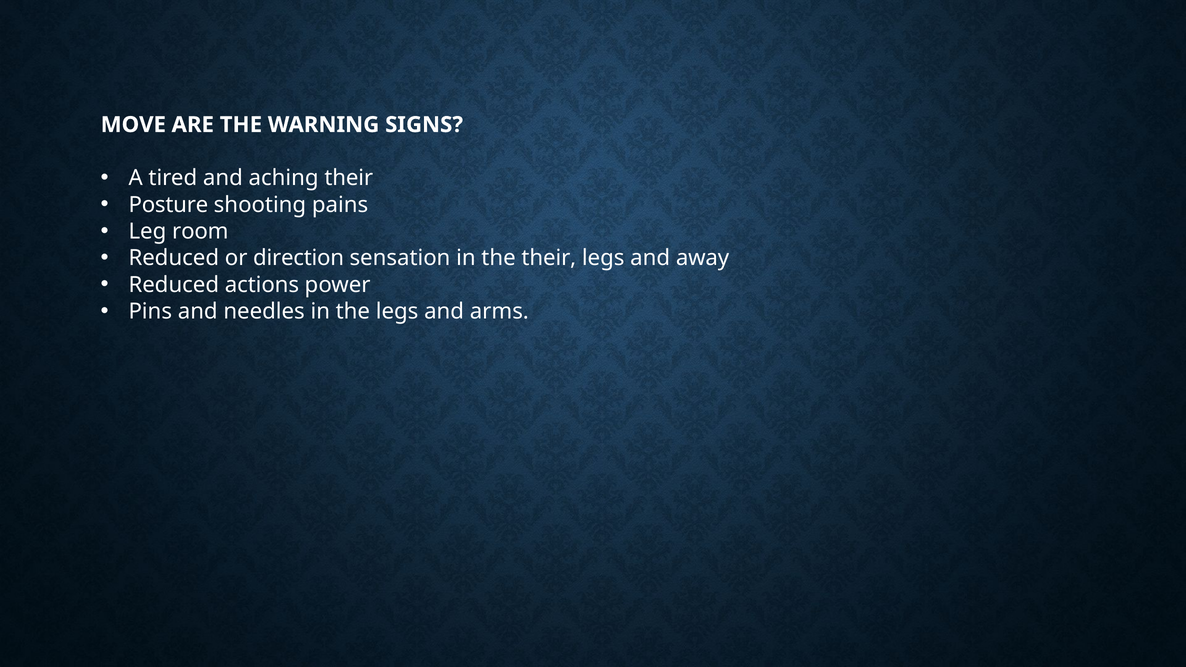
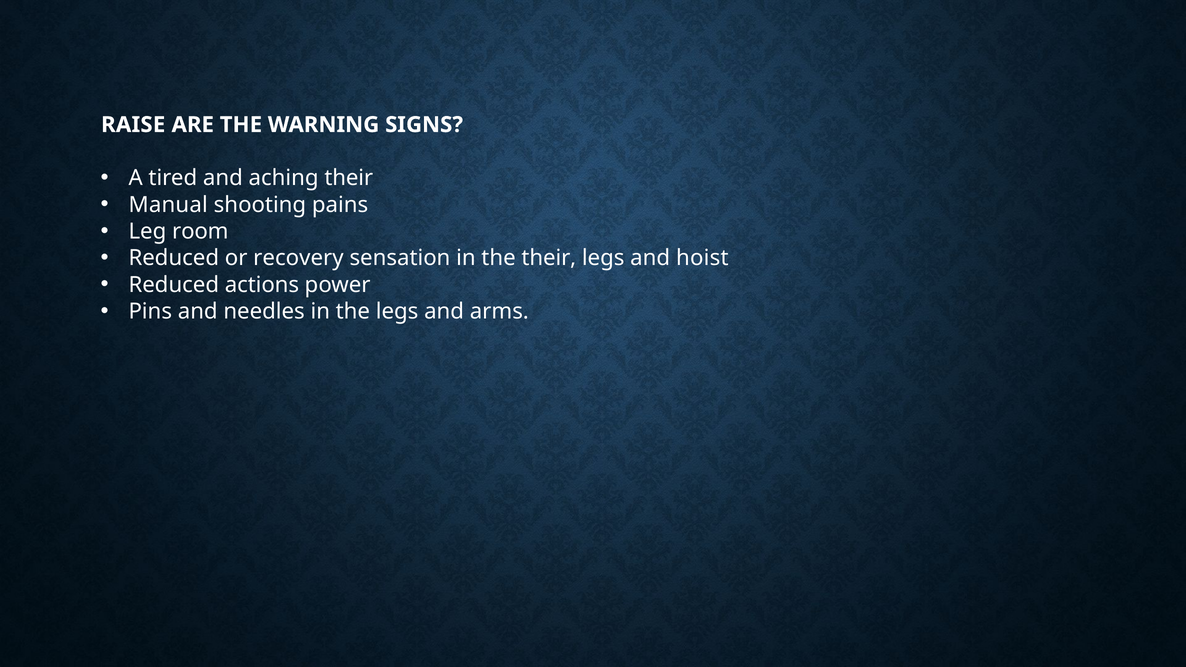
MOVE: MOVE -> RAISE
Posture: Posture -> Manual
direction: direction -> recovery
away: away -> hoist
